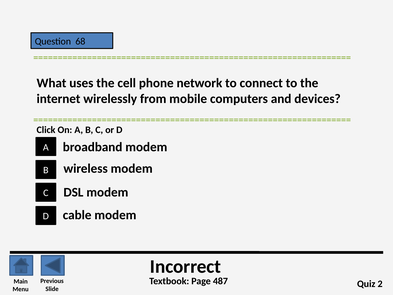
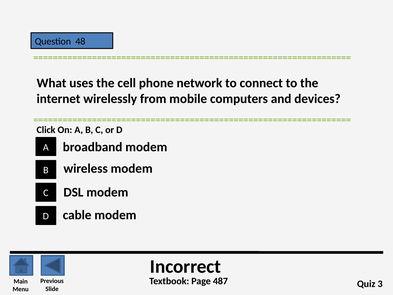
68: 68 -> 48
2: 2 -> 3
